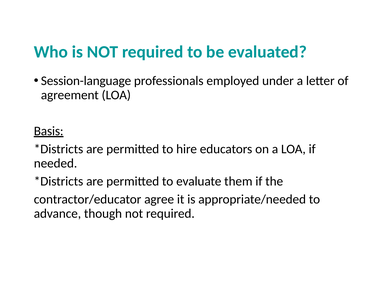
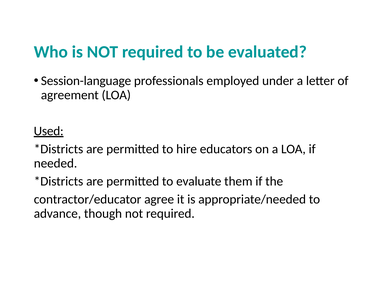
Basis: Basis -> Used
